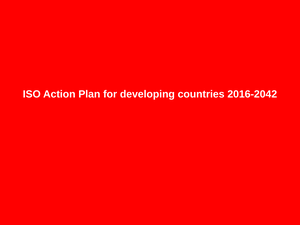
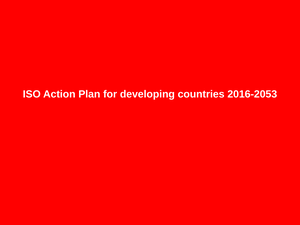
2016-2042: 2016-2042 -> 2016-2053
